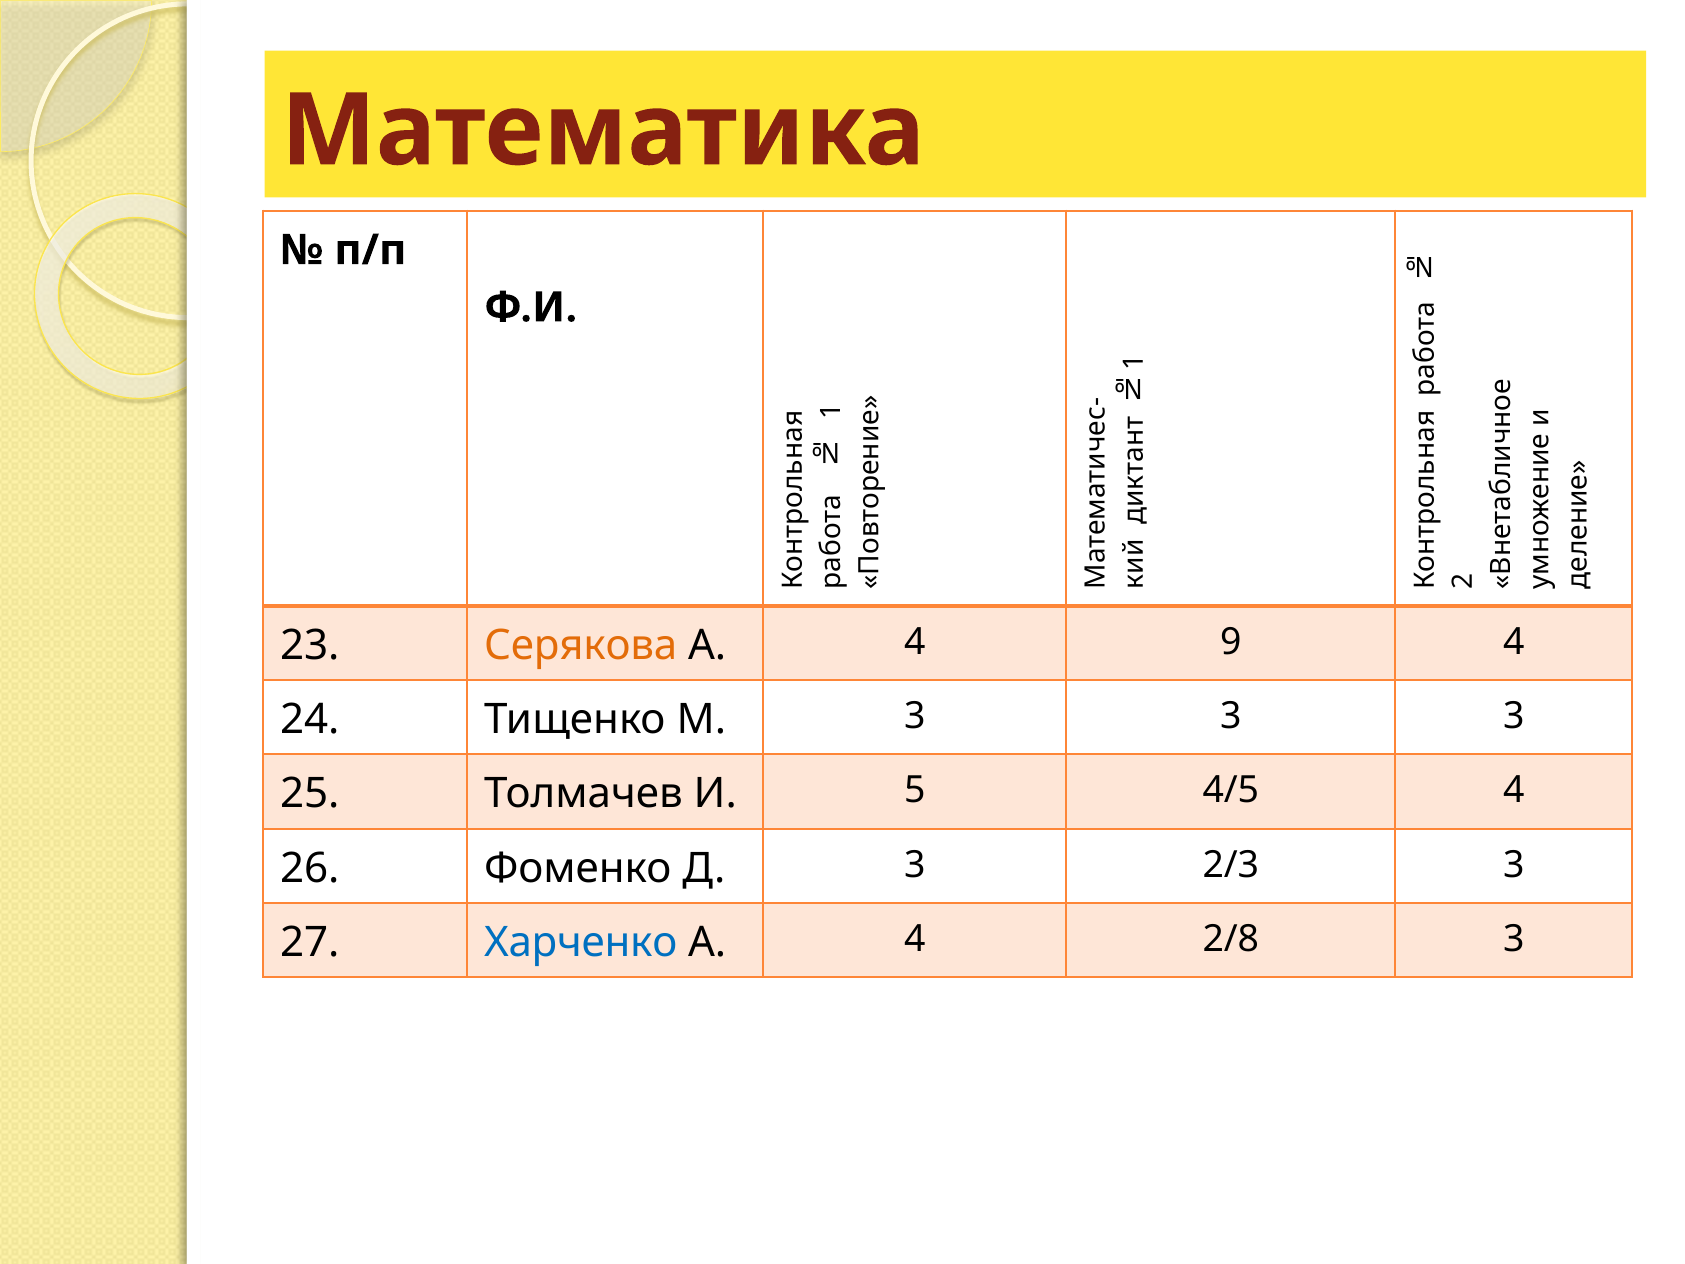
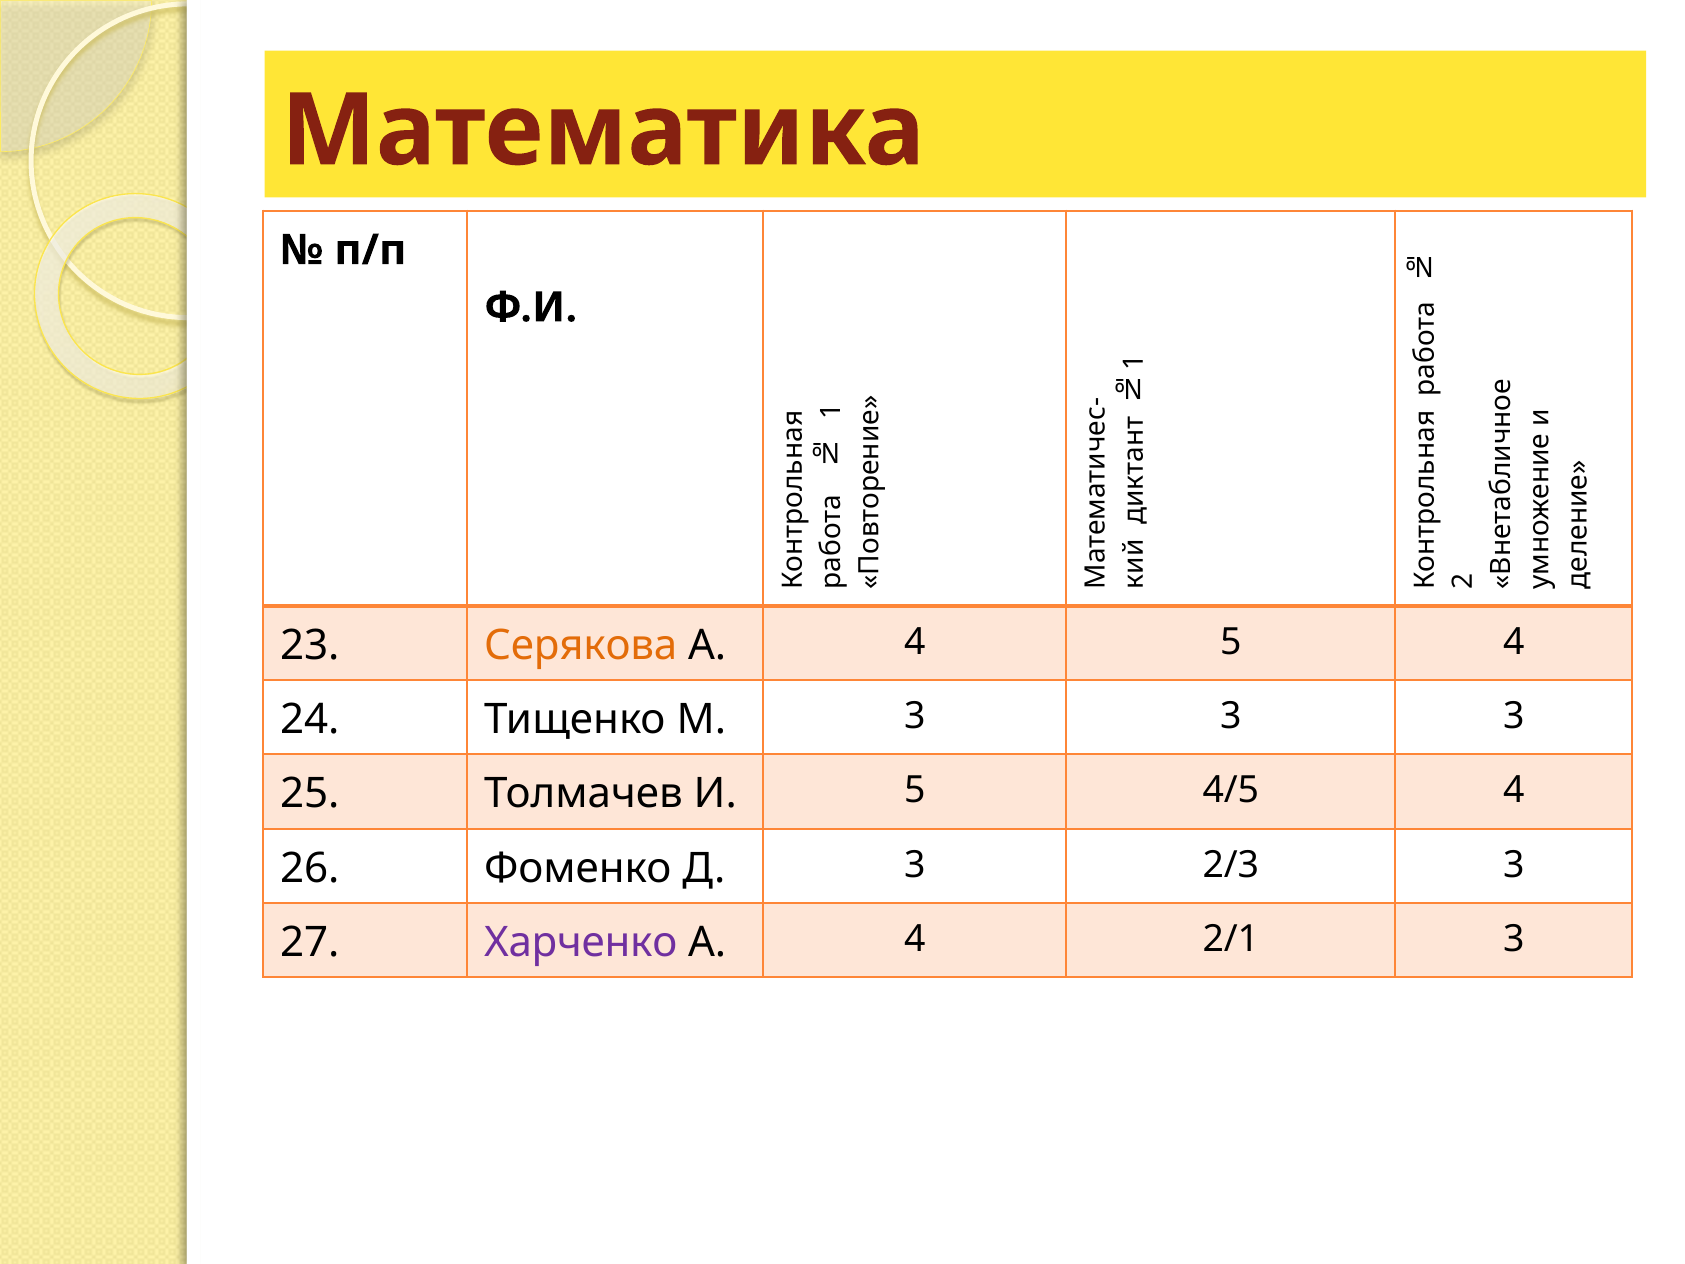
4 9: 9 -> 5
Харченко colour: blue -> purple
2/8: 2/8 -> 2/1
